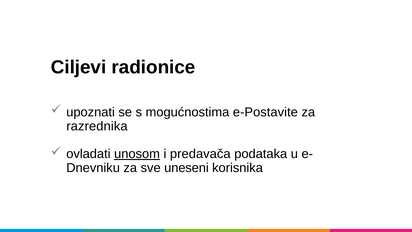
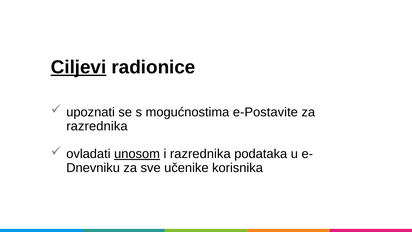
Ciljevi underline: none -> present
i predavača: predavača -> razrednika
uneseni: uneseni -> učenike
